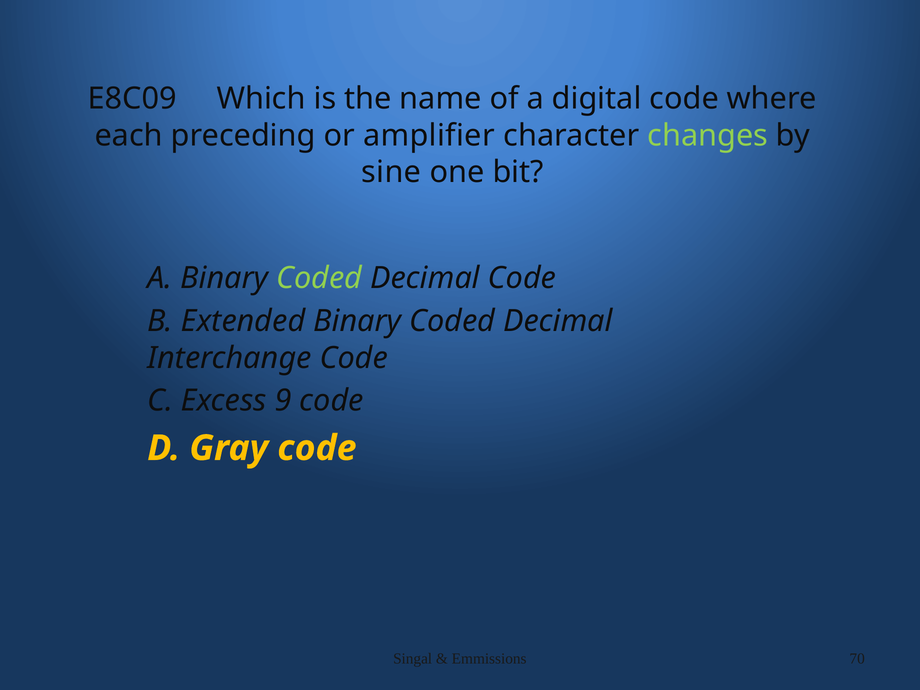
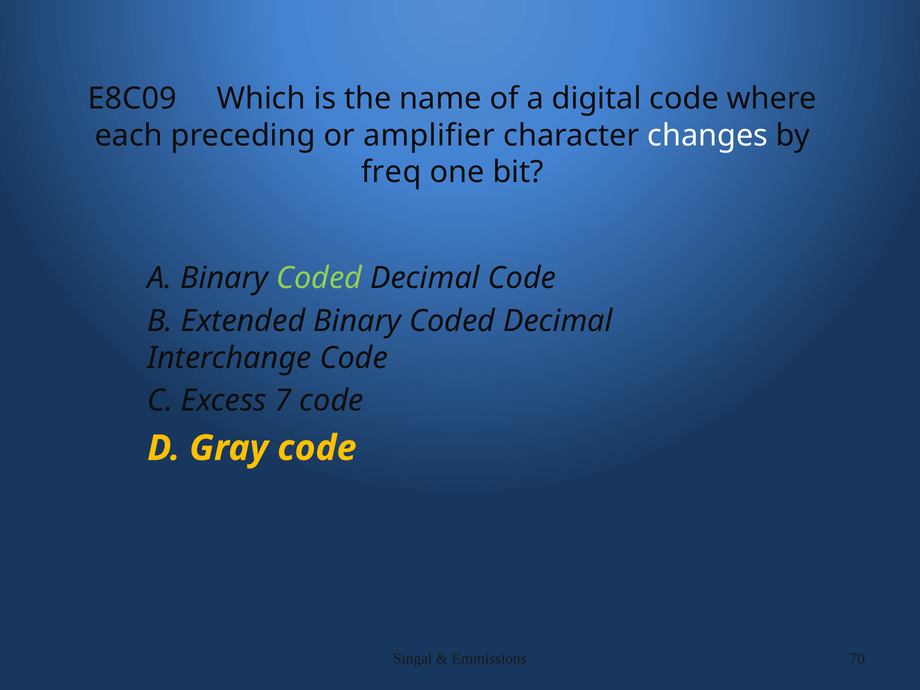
changes colour: light green -> white
sine: sine -> freq
9: 9 -> 7
